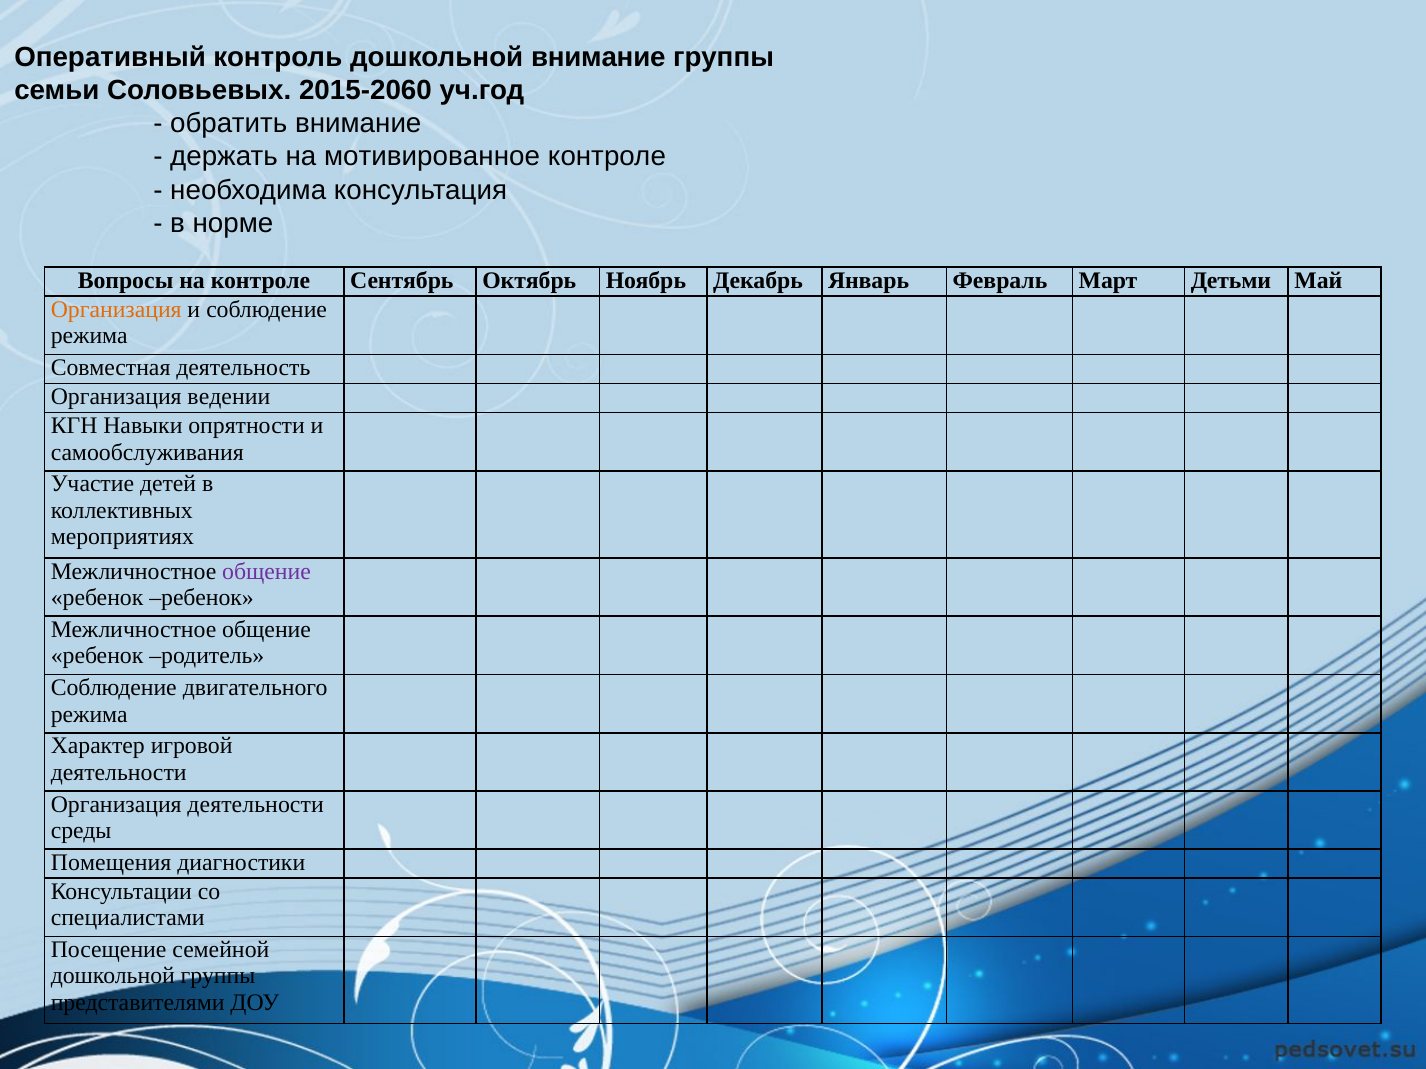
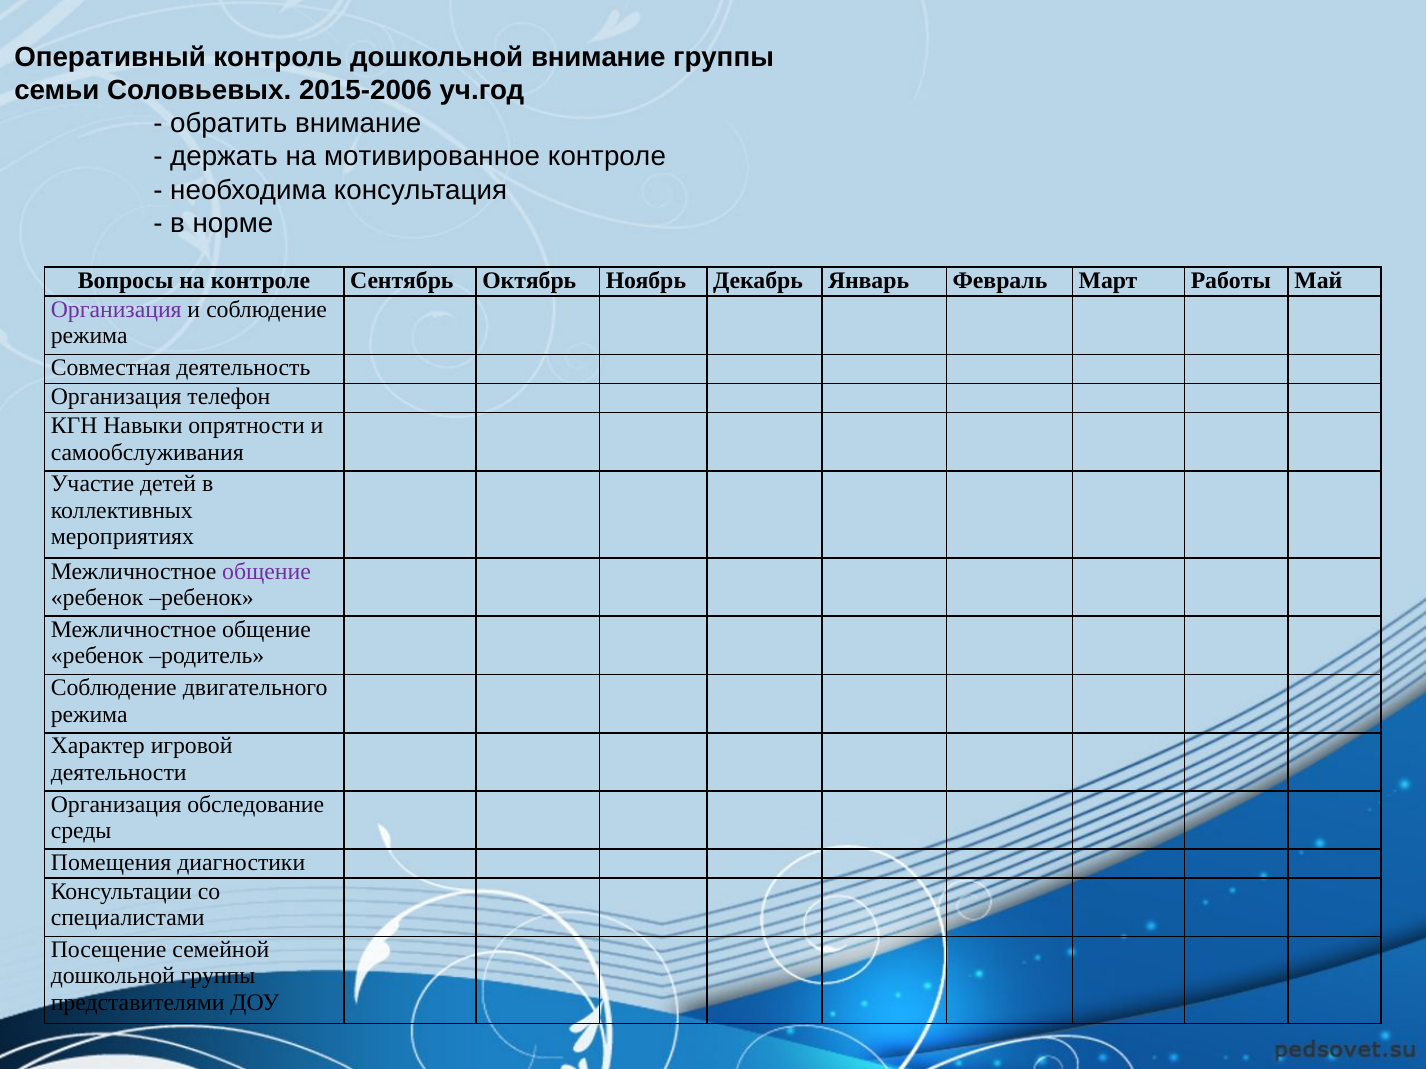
2015-2060: 2015-2060 -> 2015-2006
Детьми: Детьми -> Работы
Организация at (116, 310) colour: orange -> purple
ведении: ведении -> телефон
Организация деятельности: деятельности -> обследование
